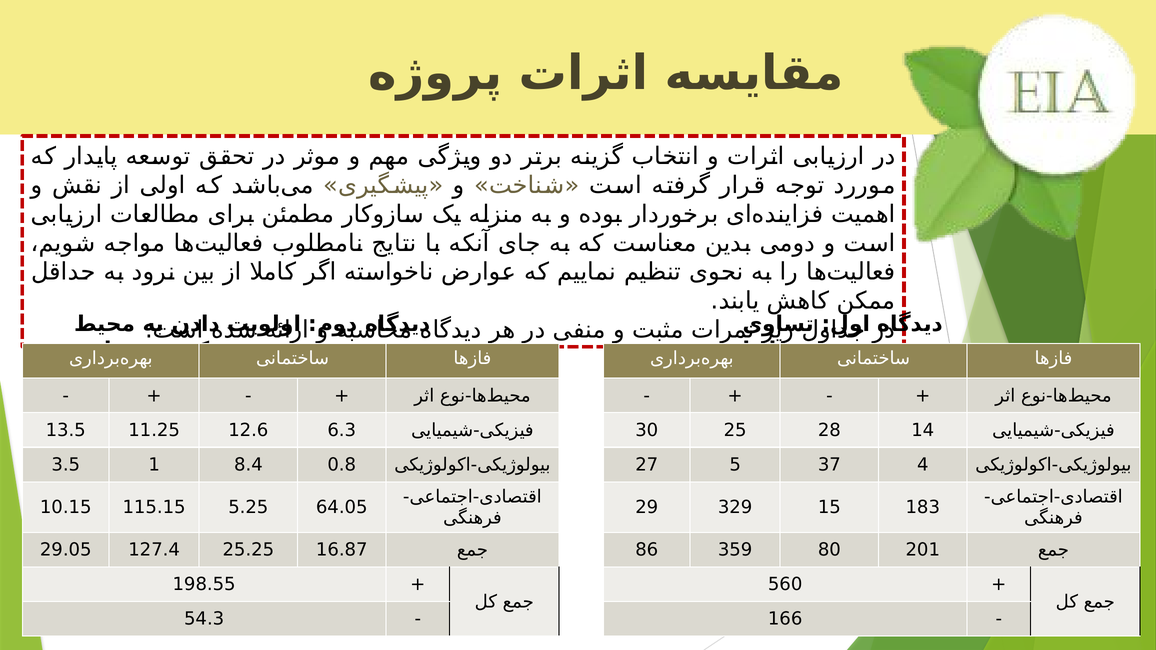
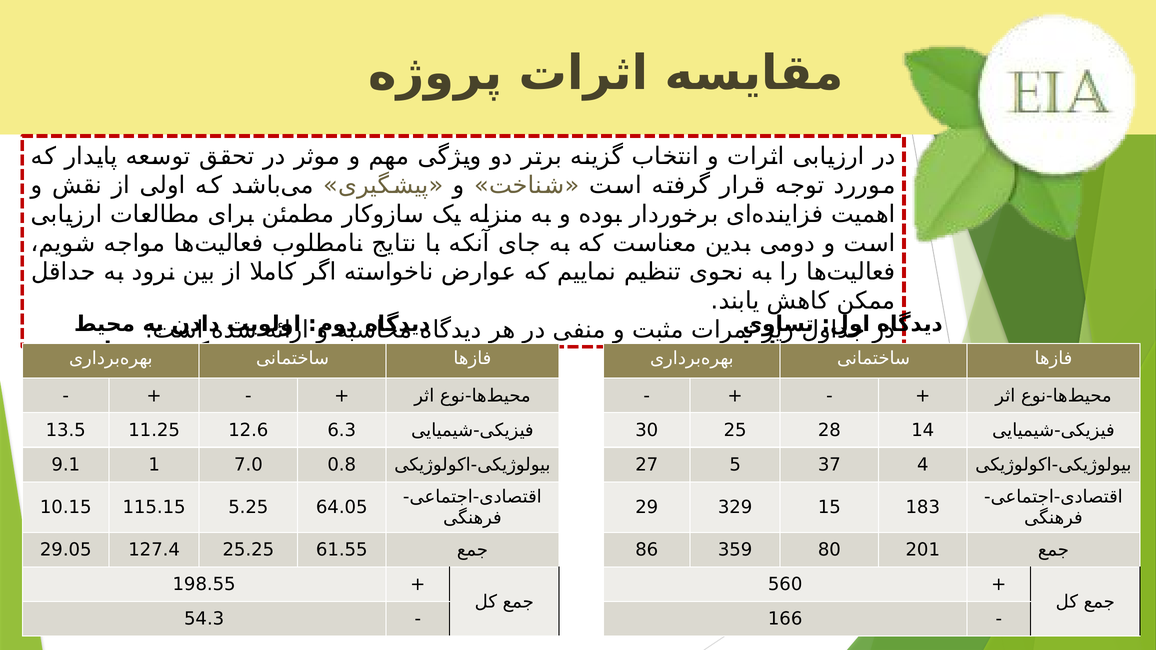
3.5: 3.5 -> 9.1
8.4: 8.4 -> 7.0
16.87: 16.87 -> 61.55
